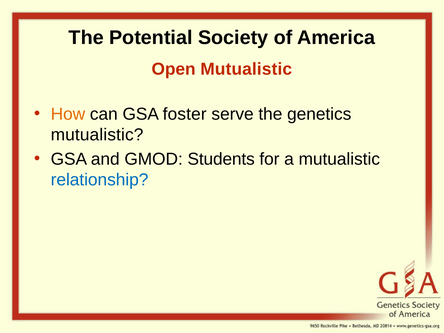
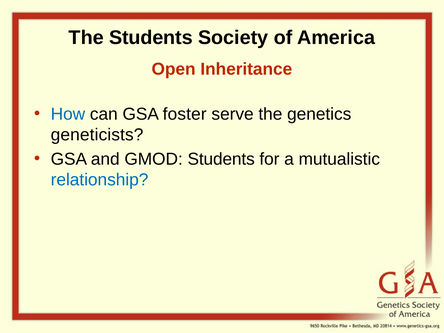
The Potential: Potential -> Students
Open Mutualistic: Mutualistic -> Inheritance
How colour: orange -> blue
mutualistic at (97, 135): mutualistic -> geneticists
